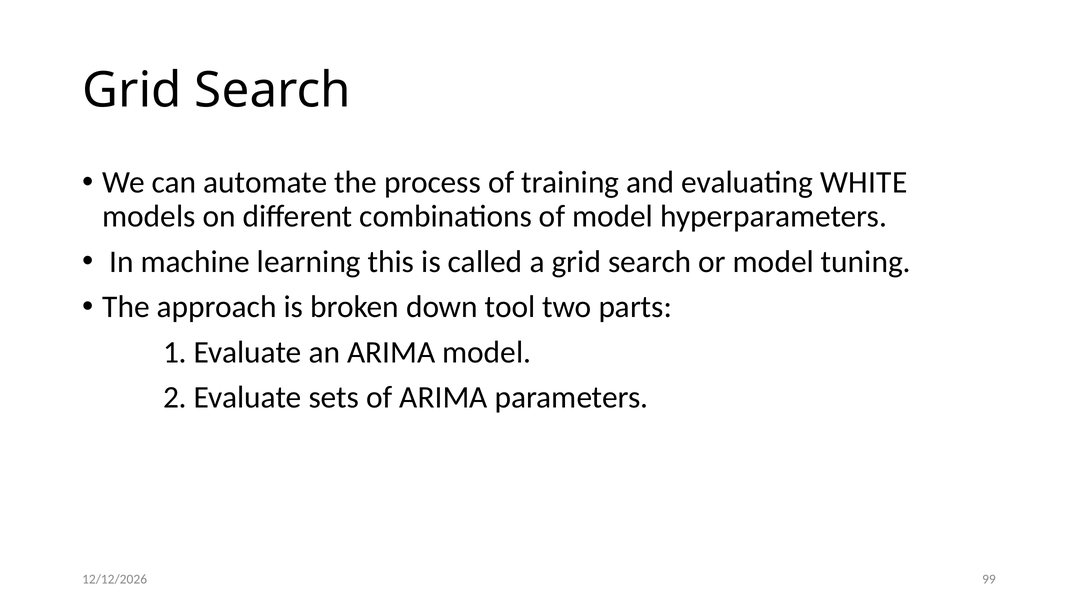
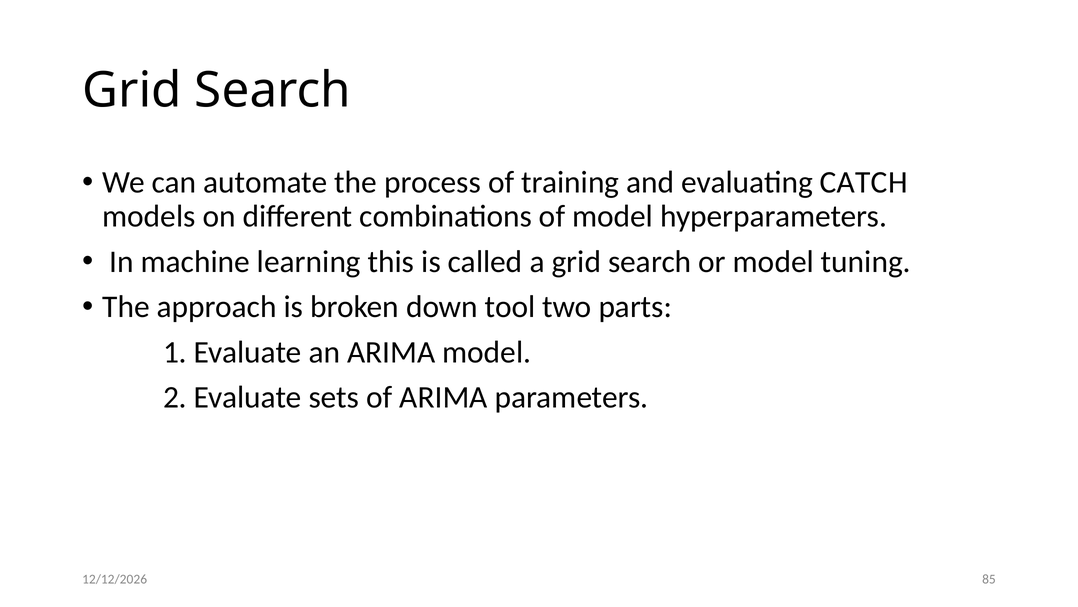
WHITE: WHITE -> CATCH
99: 99 -> 85
